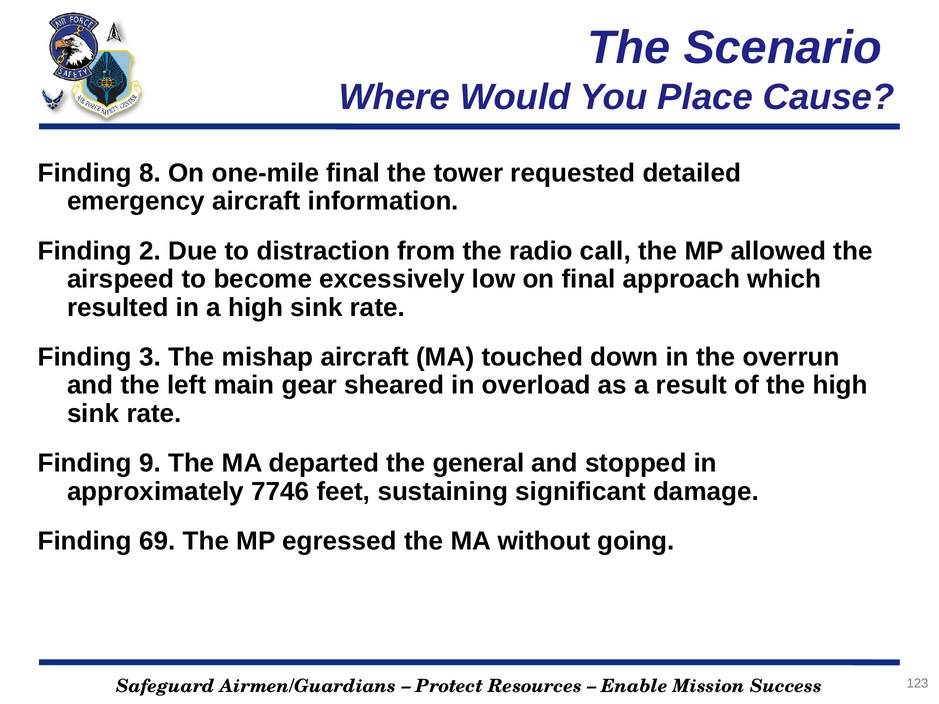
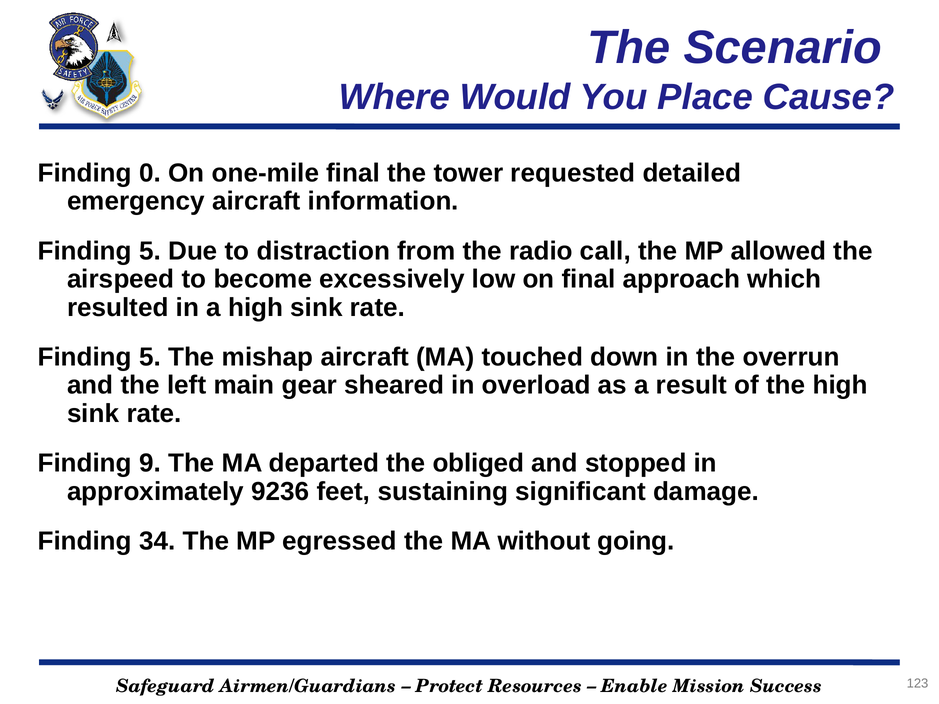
8: 8 -> 0
2 at (150, 251): 2 -> 5
3 at (150, 357): 3 -> 5
general: general -> obliged
7746: 7746 -> 9236
69: 69 -> 34
